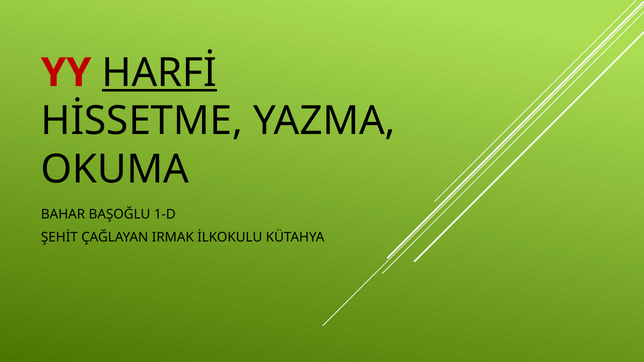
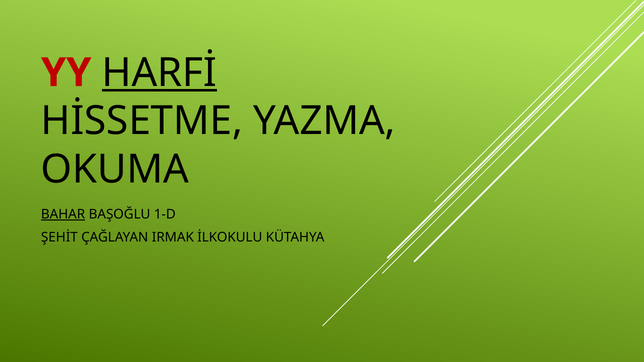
BAHAR underline: none -> present
